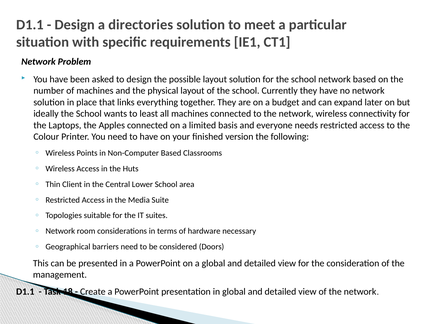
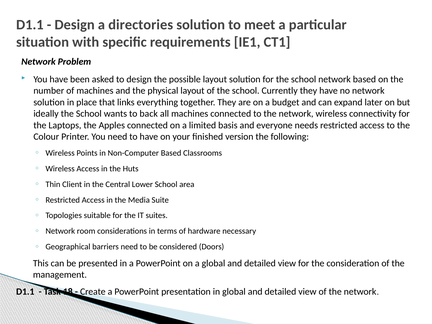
least: least -> back
